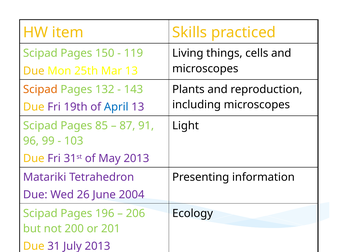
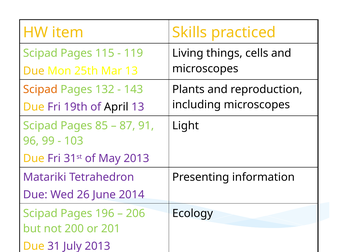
150: 150 -> 115
April colour: blue -> black
2004: 2004 -> 2014
